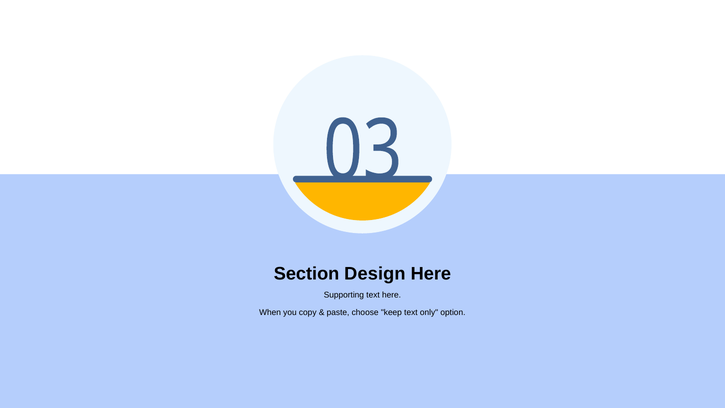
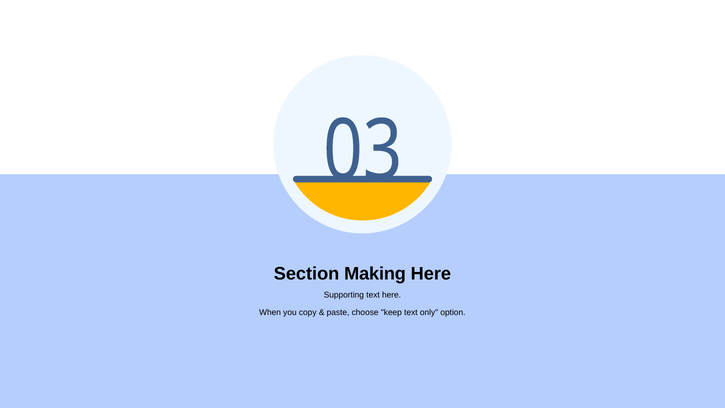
Design: Design -> Making
